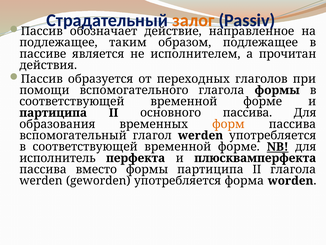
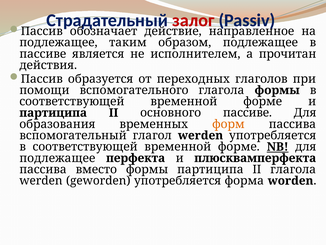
залог colour: orange -> red
основного пассива: пассива -> пассиве
исполнитель at (57, 158): исполнитель -> подлежащее
